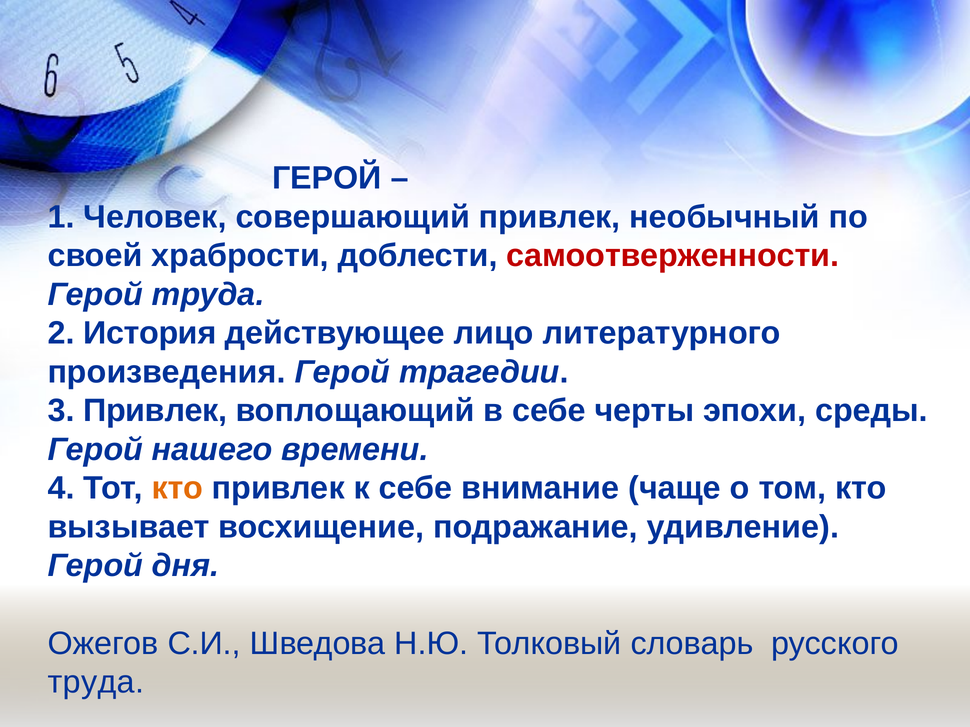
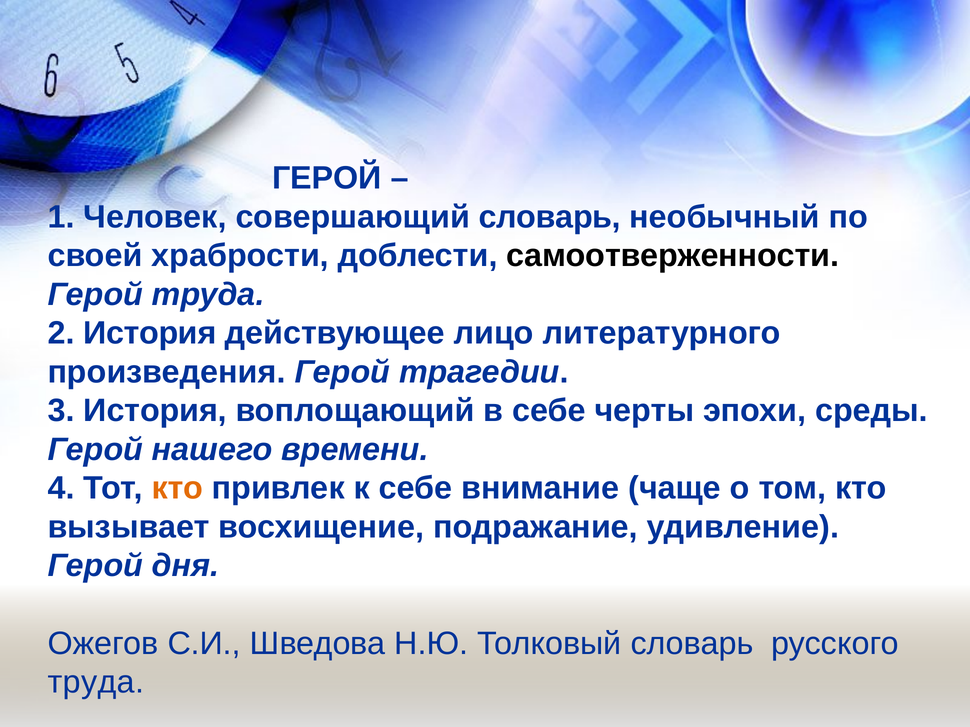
совершающий привлек: привлек -> словарь
самоотверженности colour: red -> black
3 Привлек: Привлек -> История
